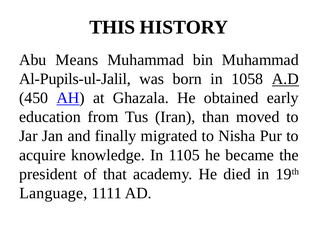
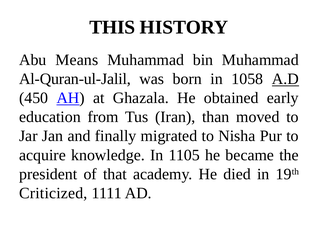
Al-Pupils-ul-Jalil: Al-Pupils-ul-Jalil -> Al-Quran-ul-Jalil
Language: Language -> Criticized
